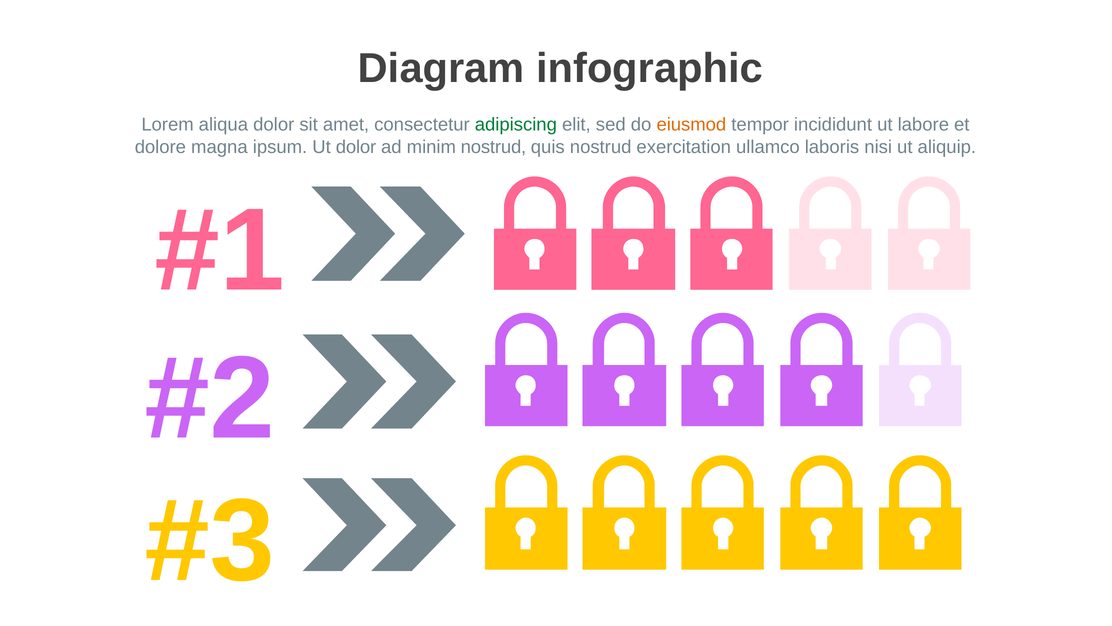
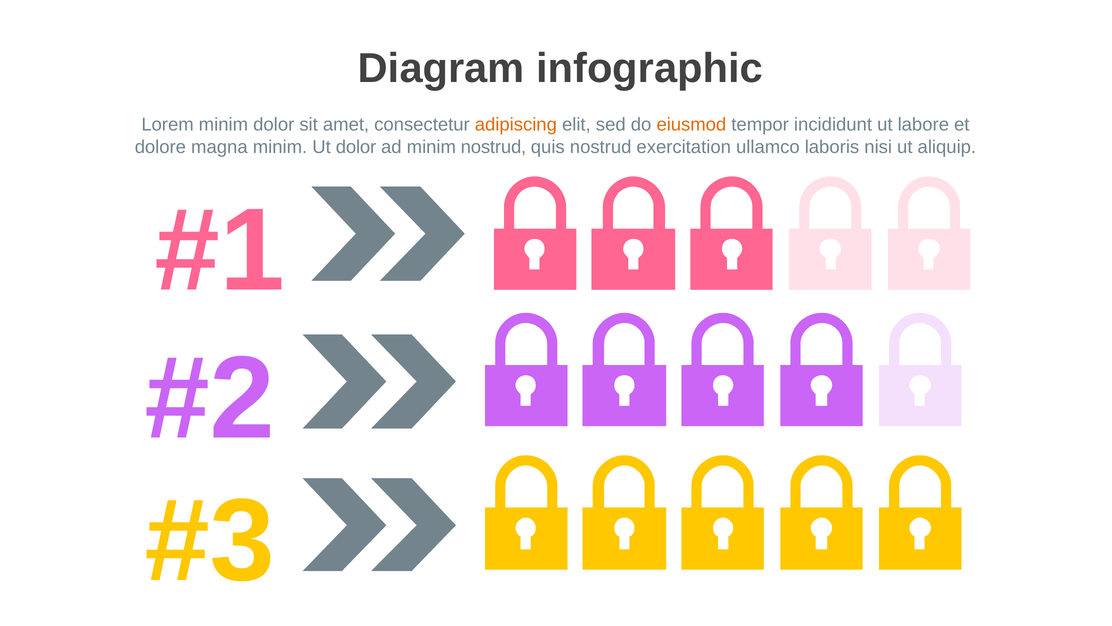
Lorem aliqua: aliqua -> minim
adipiscing colour: green -> orange
magna ipsum: ipsum -> minim
